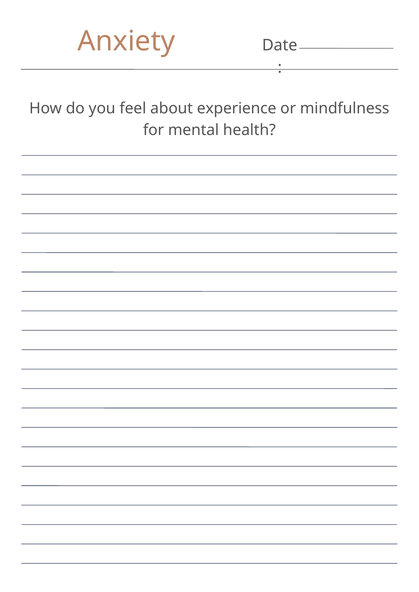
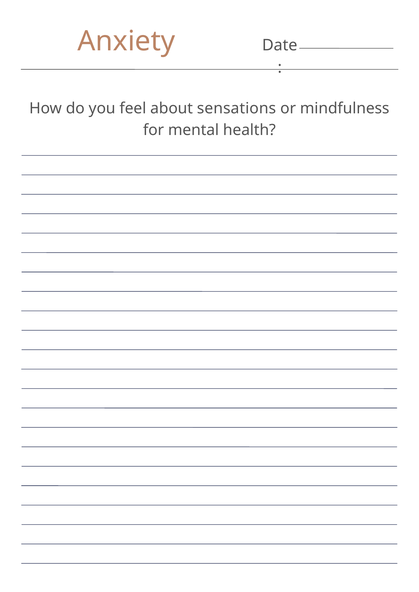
experience: experience -> sensations
